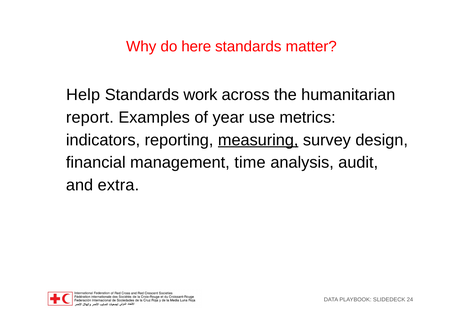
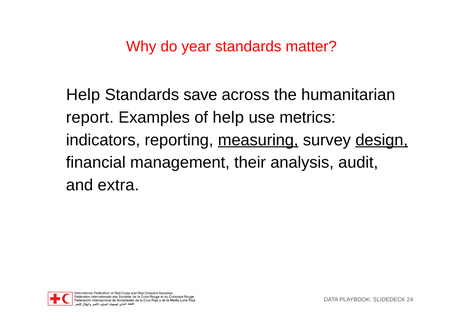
here: here -> year
work: work -> save
of year: year -> help
design underline: none -> present
time: time -> their
